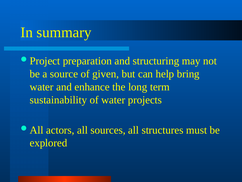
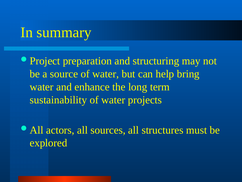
source of given: given -> water
